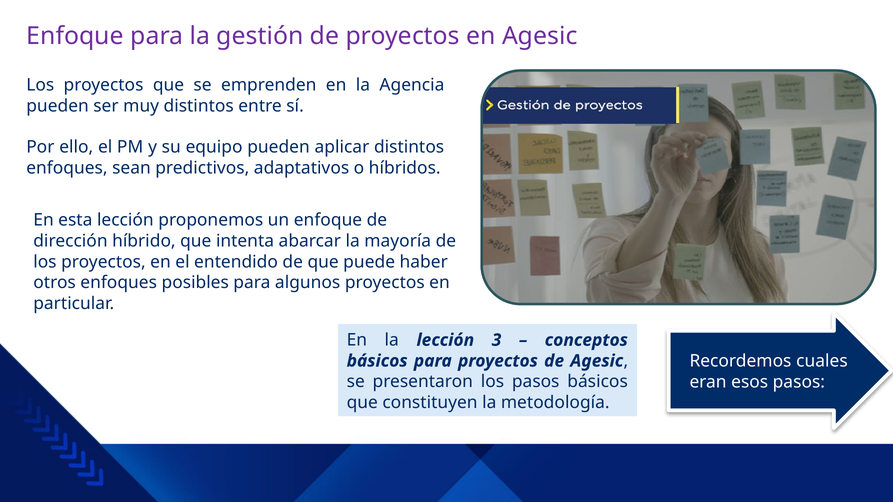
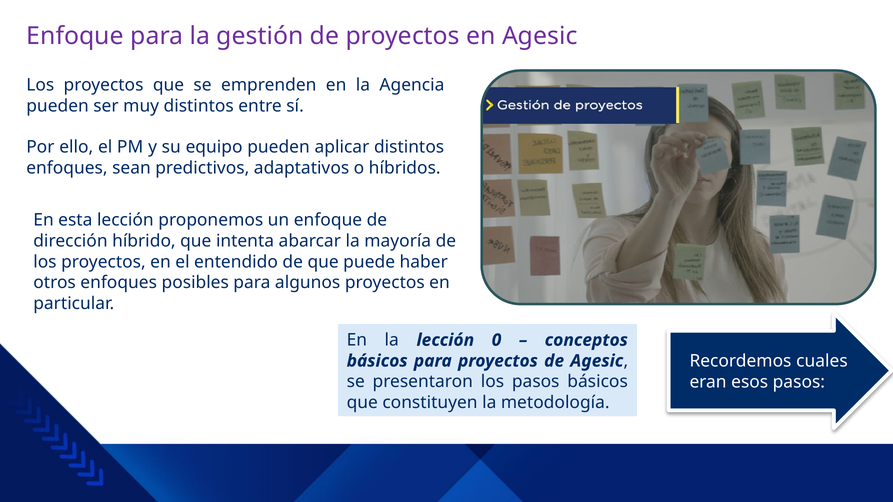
3: 3 -> 0
